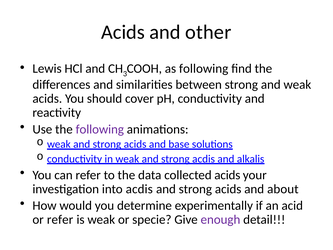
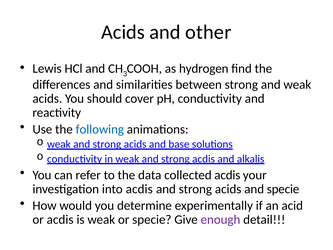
as following: following -> hydrogen
following at (100, 129) colour: purple -> blue
collected acids: acids -> acdis
and about: about -> specie
or refer: refer -> acdis
